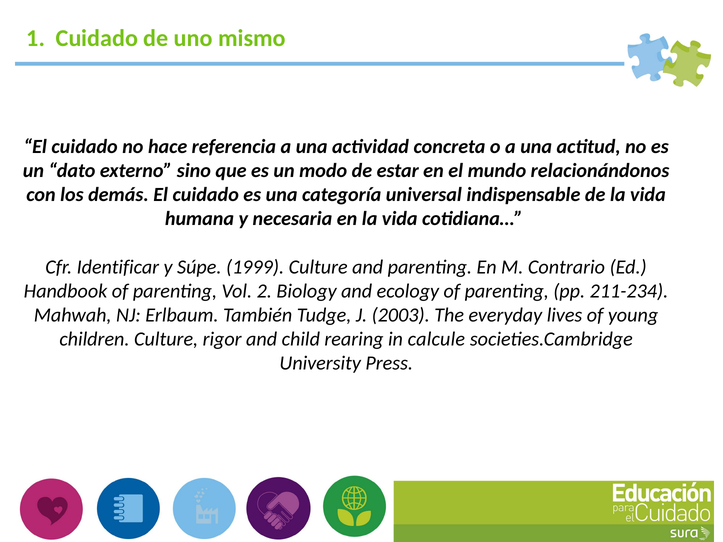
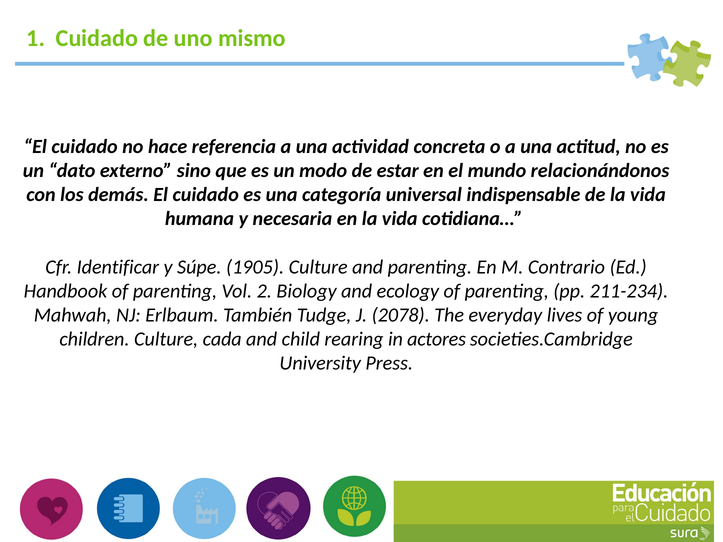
1999: 1999 -> 1905
2003: 2003 -> 2078
rigor: rigor -> cada
calcule: calcule -> actores
